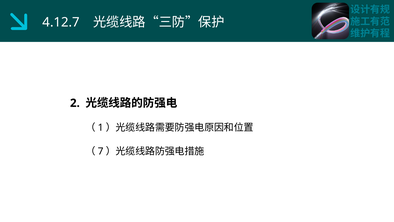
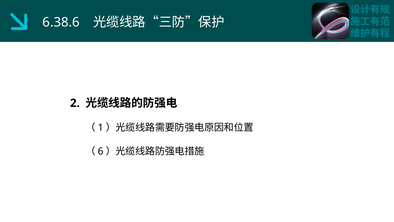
4.12.7: 4.12.7 -> 6.38.6
7: 7 -> 6
